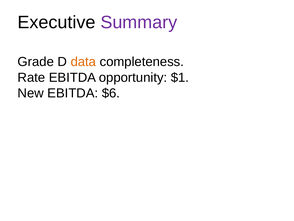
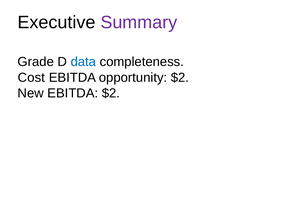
data colour: orange -> blue
Rate: Rate -> Cost
opportunity $1: $1 -> $2
EBITDA $6: $6 -> $2
